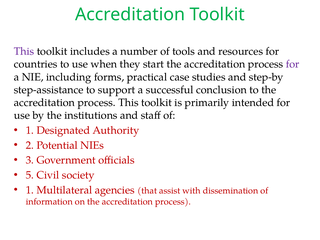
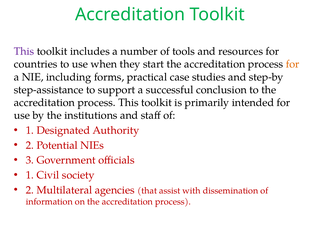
for at (293, 64) colour: purple -> orange
5 at (30, 175): 5 -> 1
1 at (30, 190): 1 -> 2
